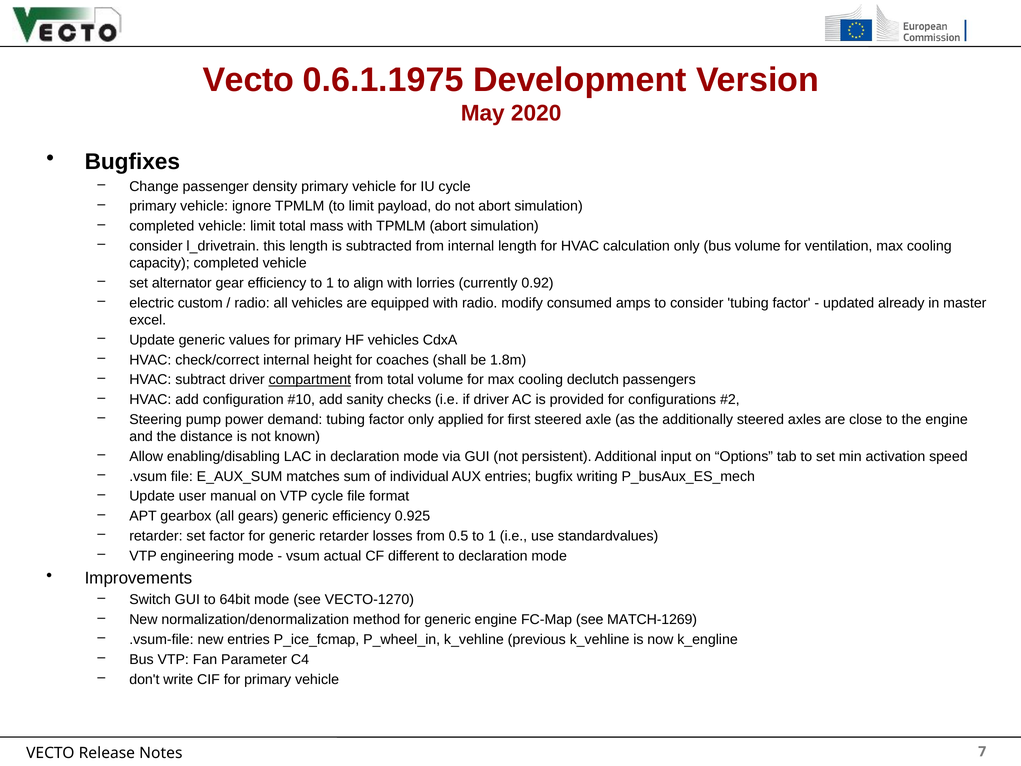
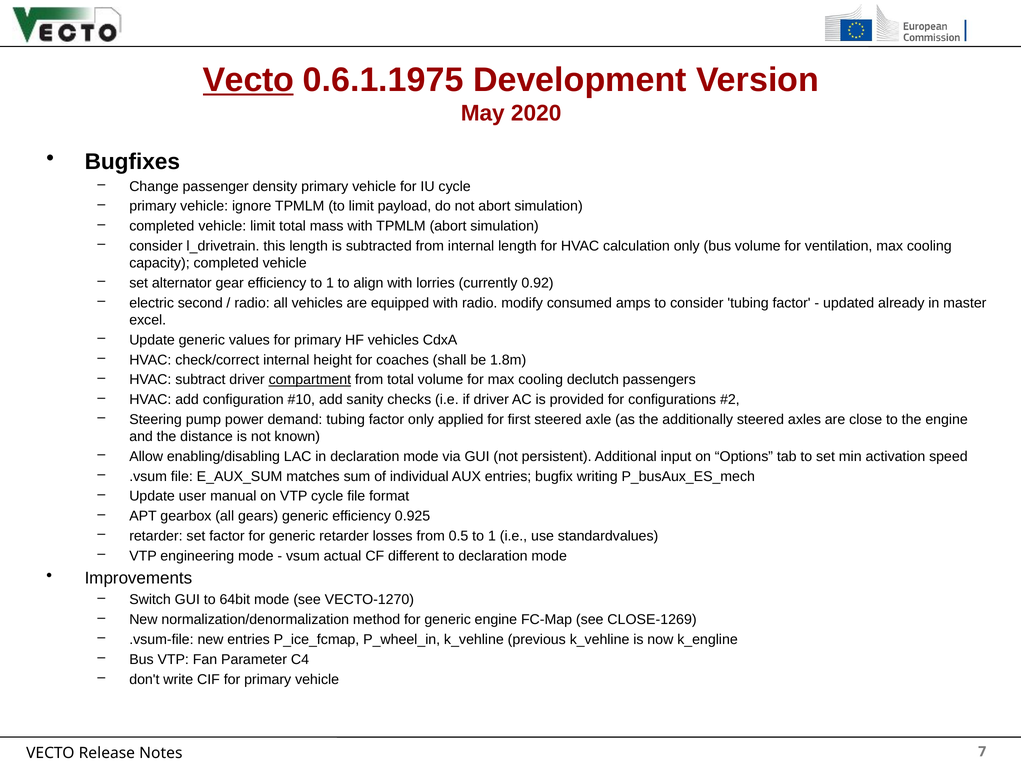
Vecto at (248, 80) underline: none -> present
custom: custom -> second
MATCH-1269: MATCH-1269 -> CLOSE-1269
